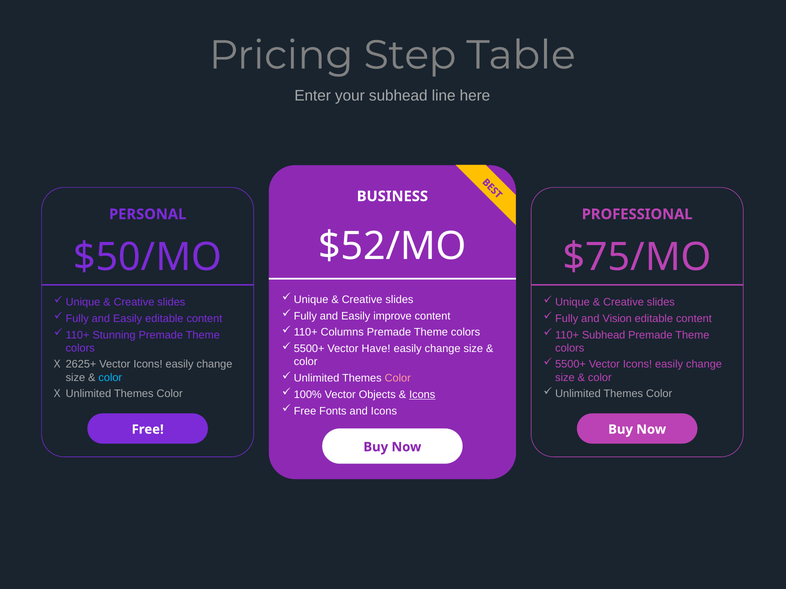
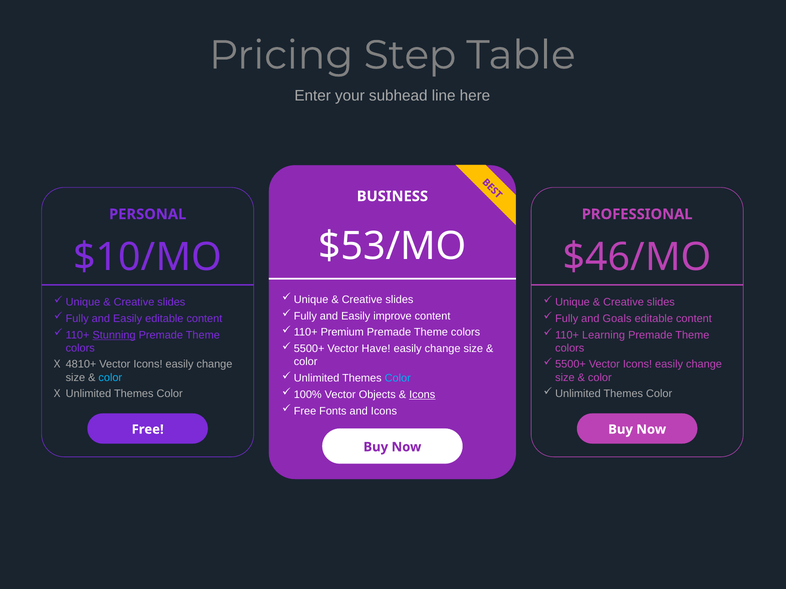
$52/MO: $52/MO -> $53/MO
$50/MO: $50/MO -> $10/MO
$75/MO: $75/MO -> $46/MO
Vision: Vision -> Goals
Columns: Columns -> Premium
Stunning underline: none -> present
Subhead at (604, 335): Subhead -> Learning
2625+: 2625+ -> 4810+
Color at (398, 378) colour: pink -> light blue
